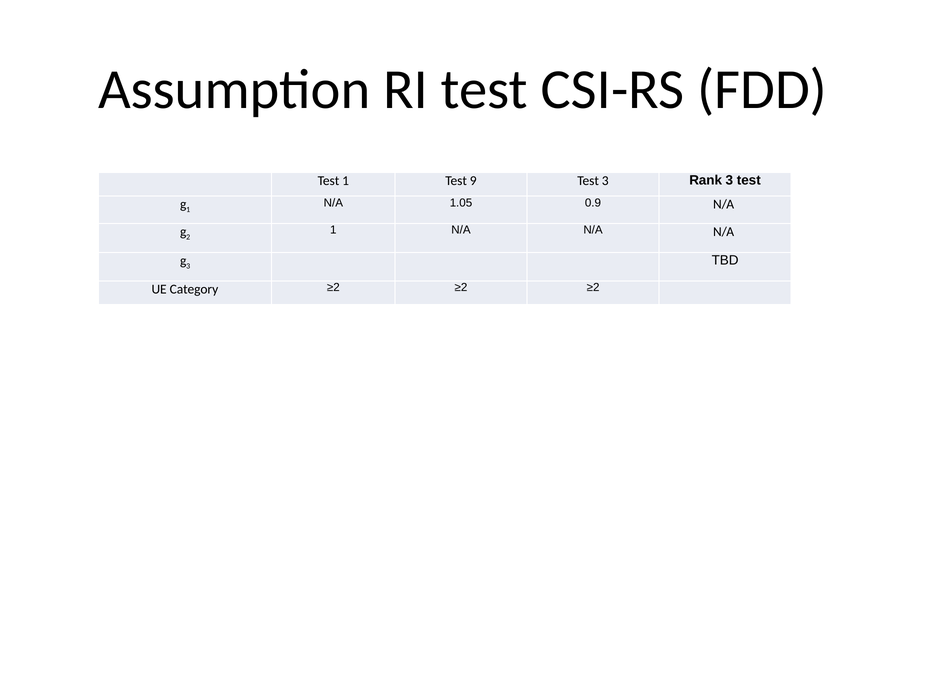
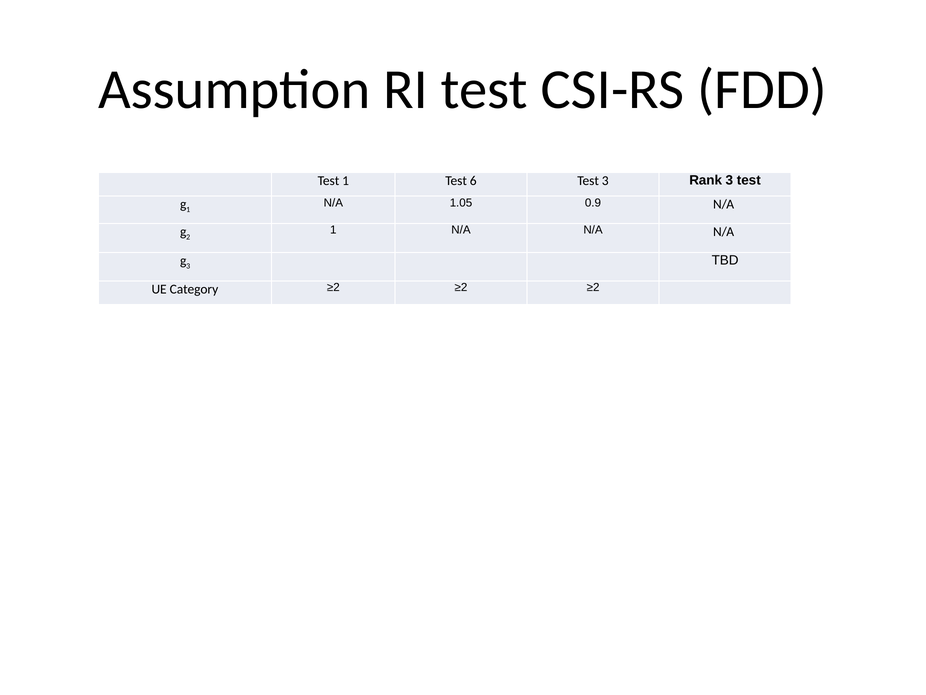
9: 9 -> 6
